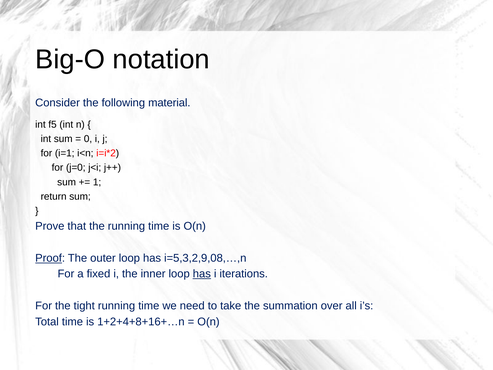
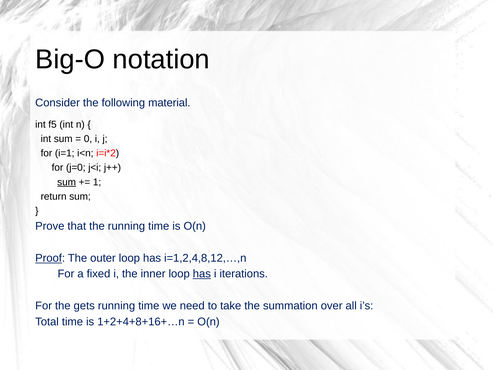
sum at (67, 182) underline: none -> present
i=5,3,2,9,08,…,n: i=5,3,2,9,08,…,n -> i=1,2,4,8,12,…,n
tight: tight -> gets
